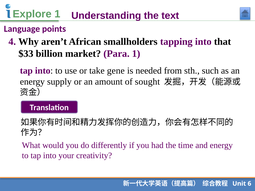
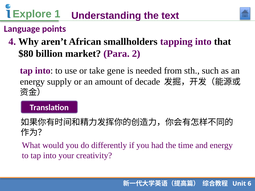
$33: $33 -> $80
Para 1: 1 -> 2
sought: sought -> decade
